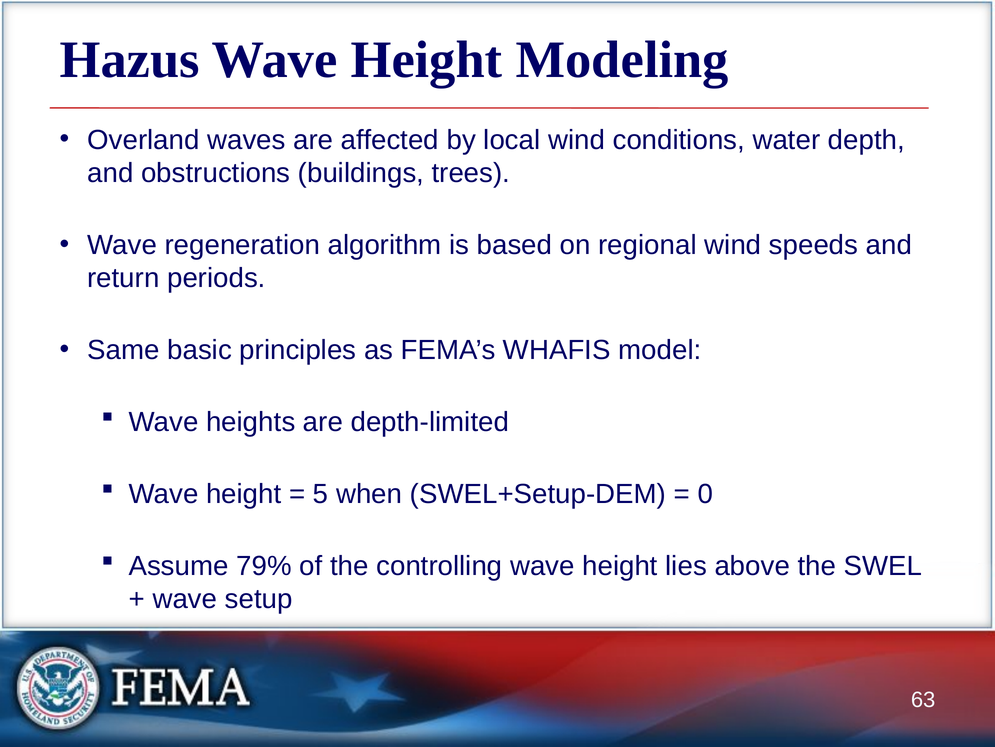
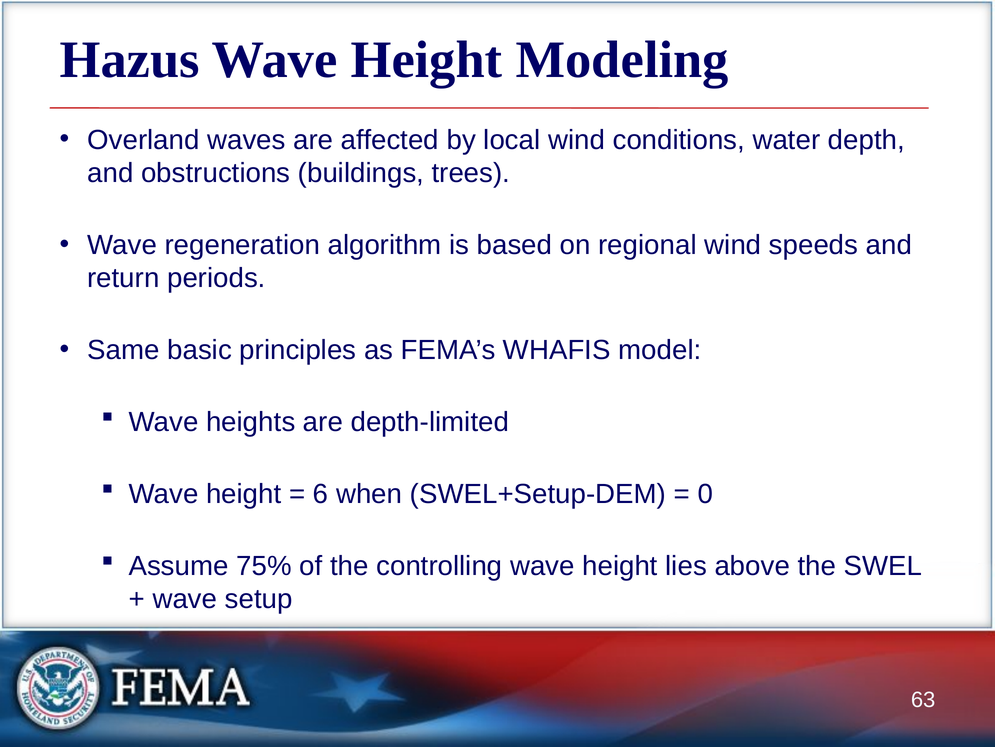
5: 5 -> 6
79%: 79% -> 75%
